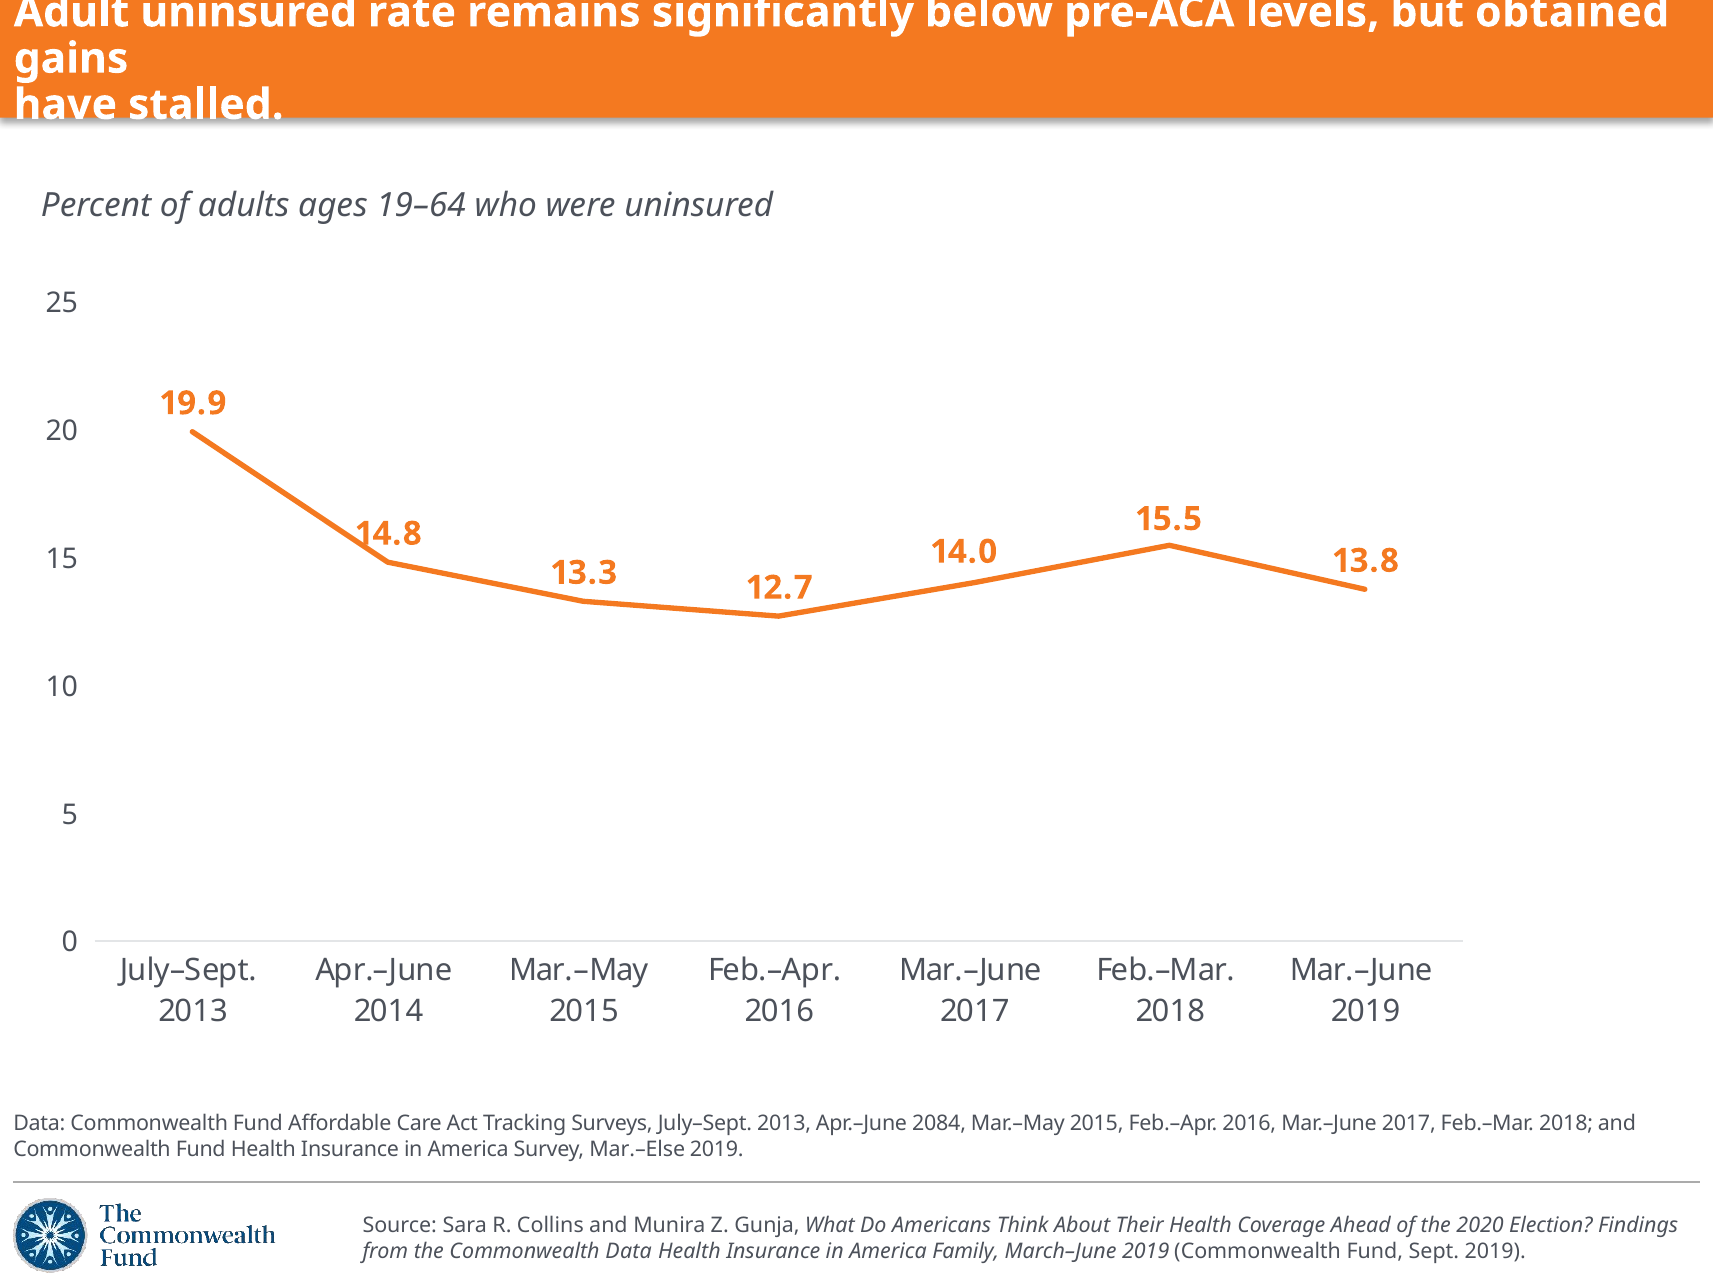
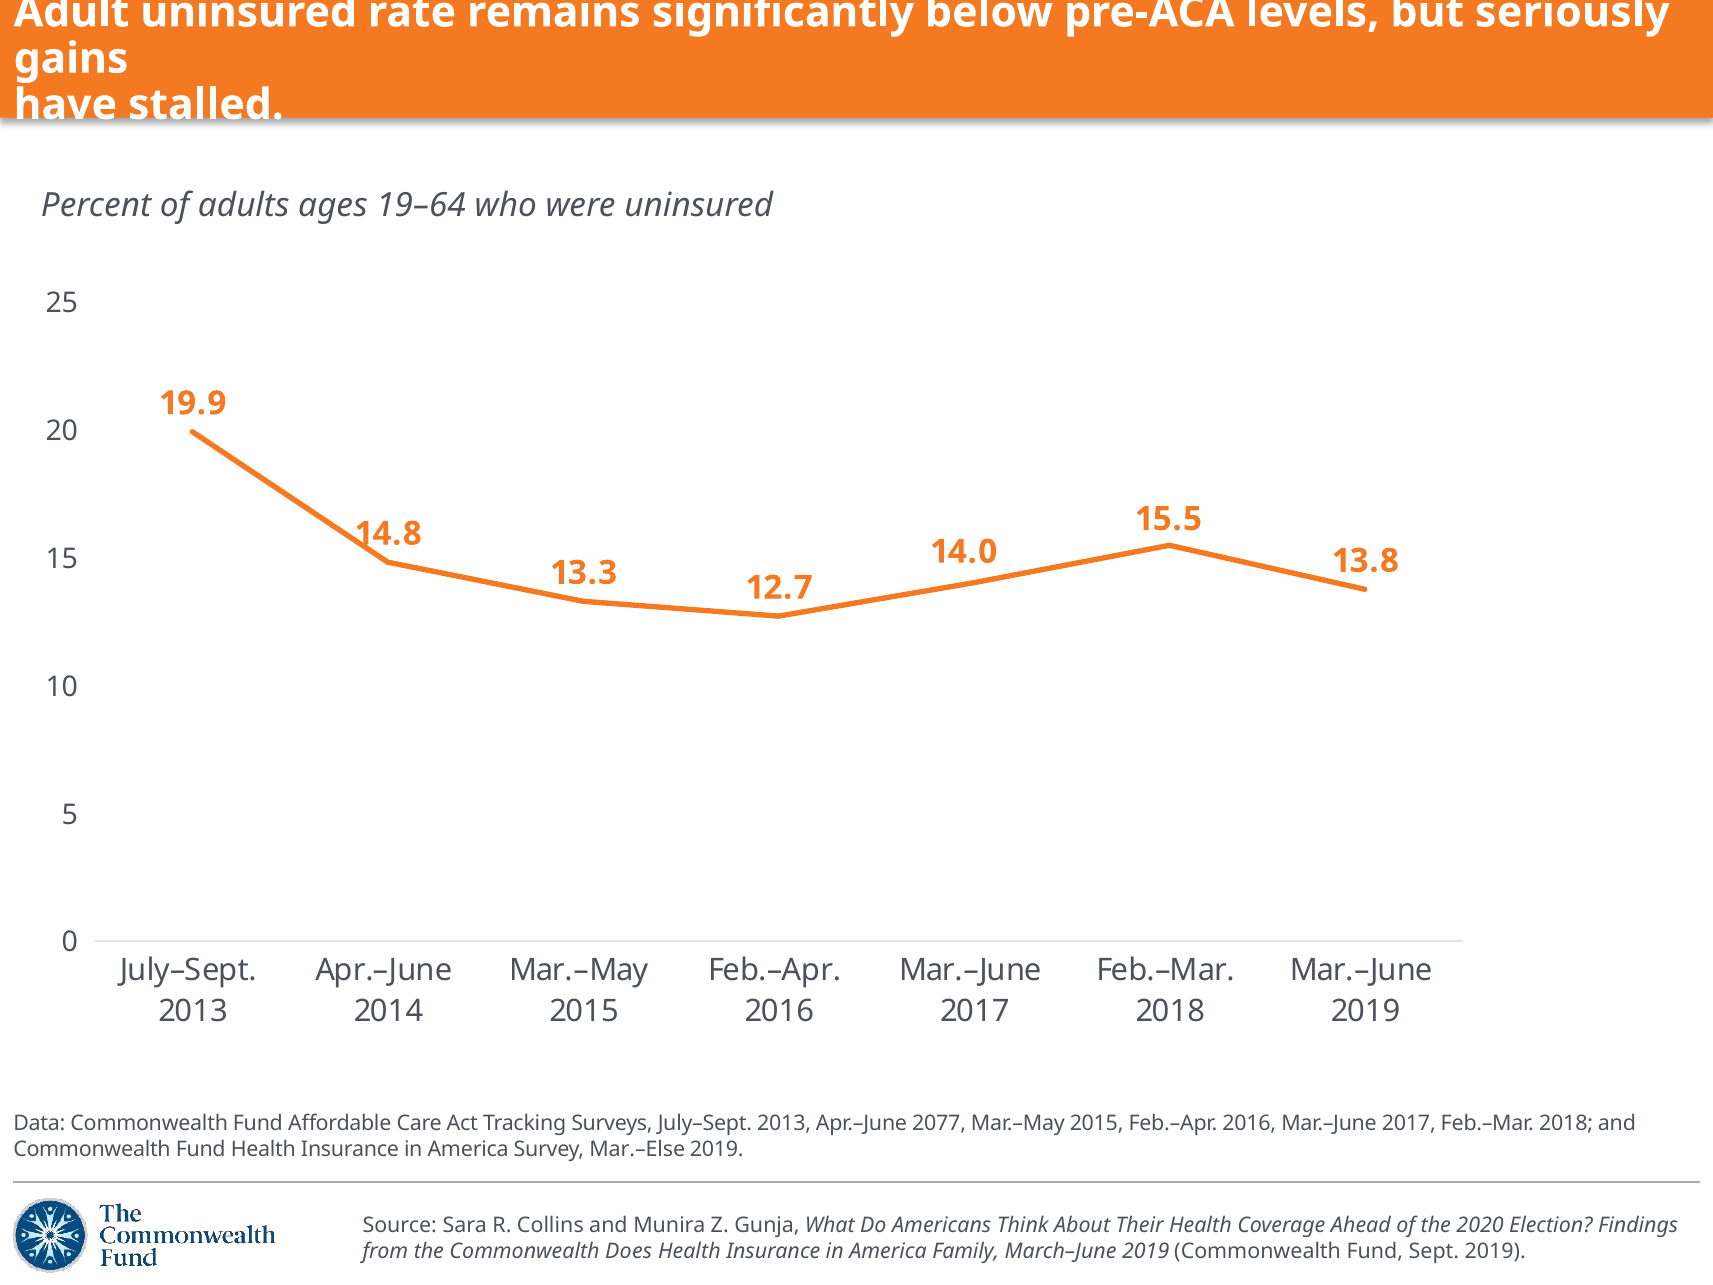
obtained: obtained -> seriously
2084: 2084 -> 2077
Commonwealth Data: Data -> Does
